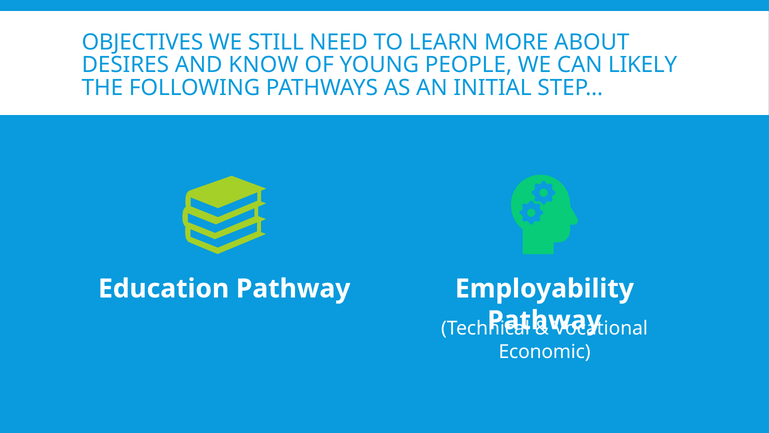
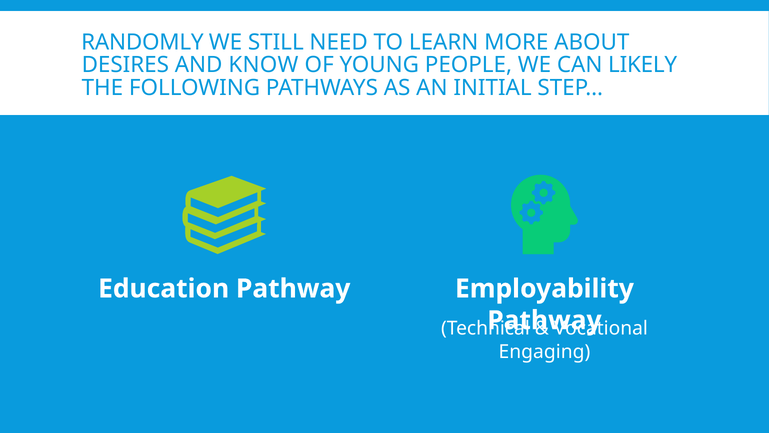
OBJECTIVES: OBJECTIVES -> RANDOMLY
Economic: Economic -> Engaging
